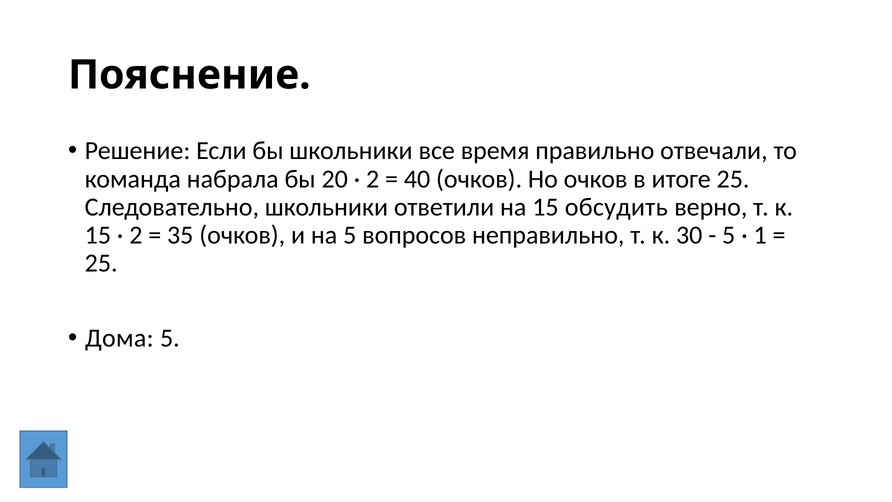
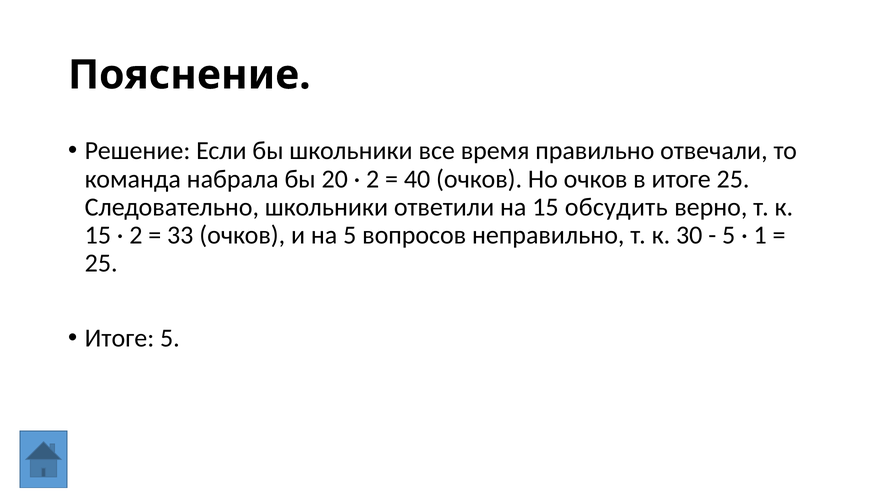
35: 35 -> 33
Дома at (119, 338): Дома -> Итоге
